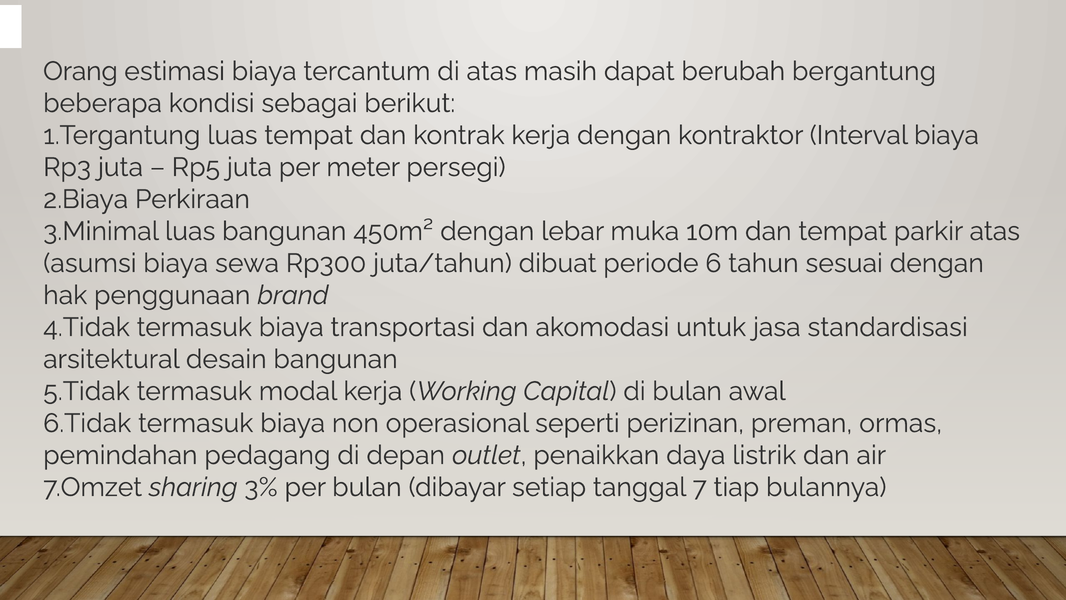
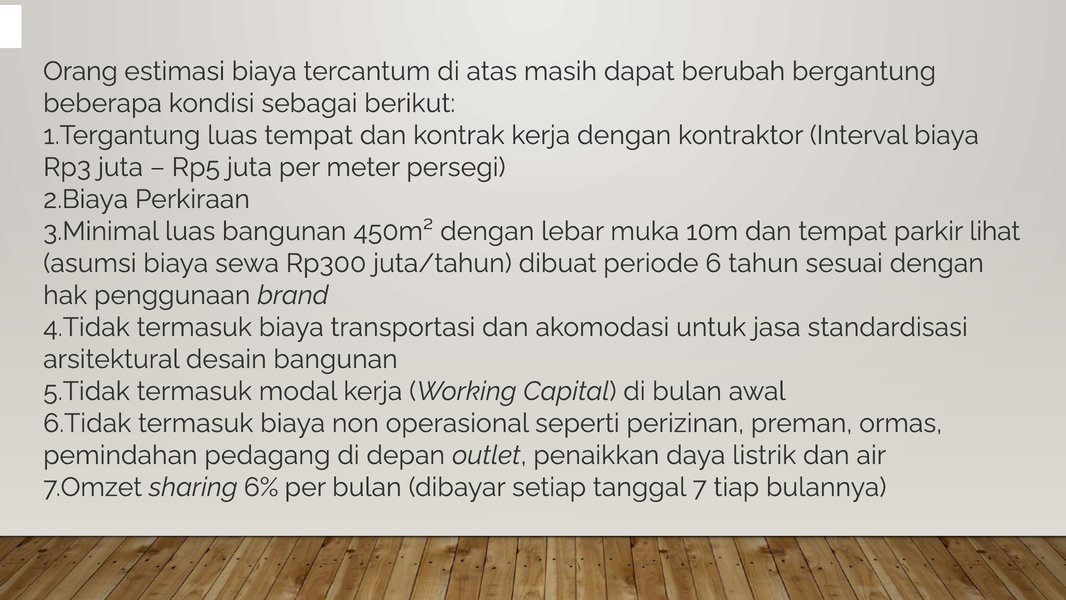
parkir atas: atas -> lihat
3%: 3% -> 6%
